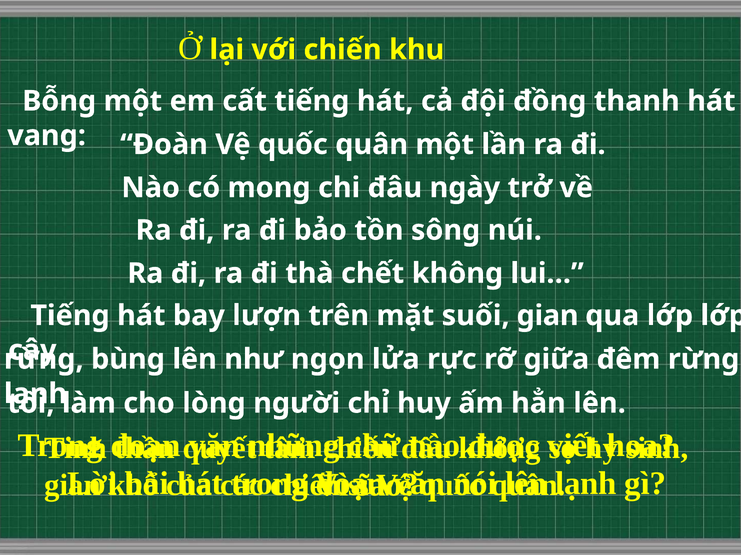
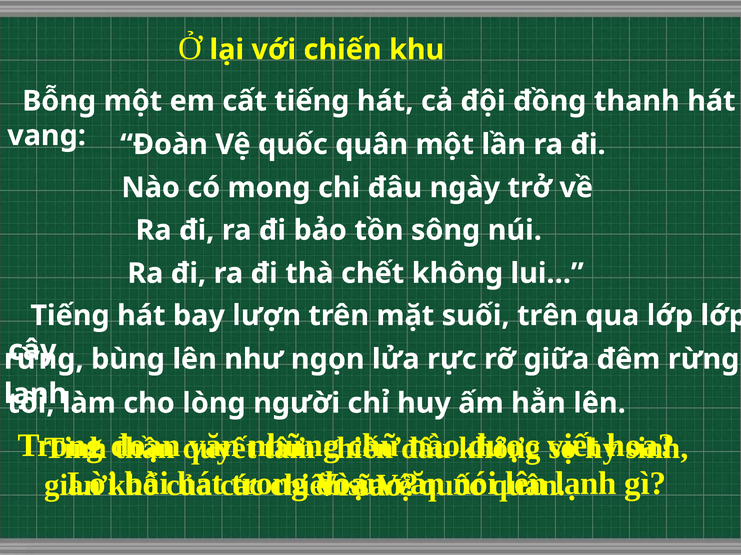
suối gian: gian -> trên
